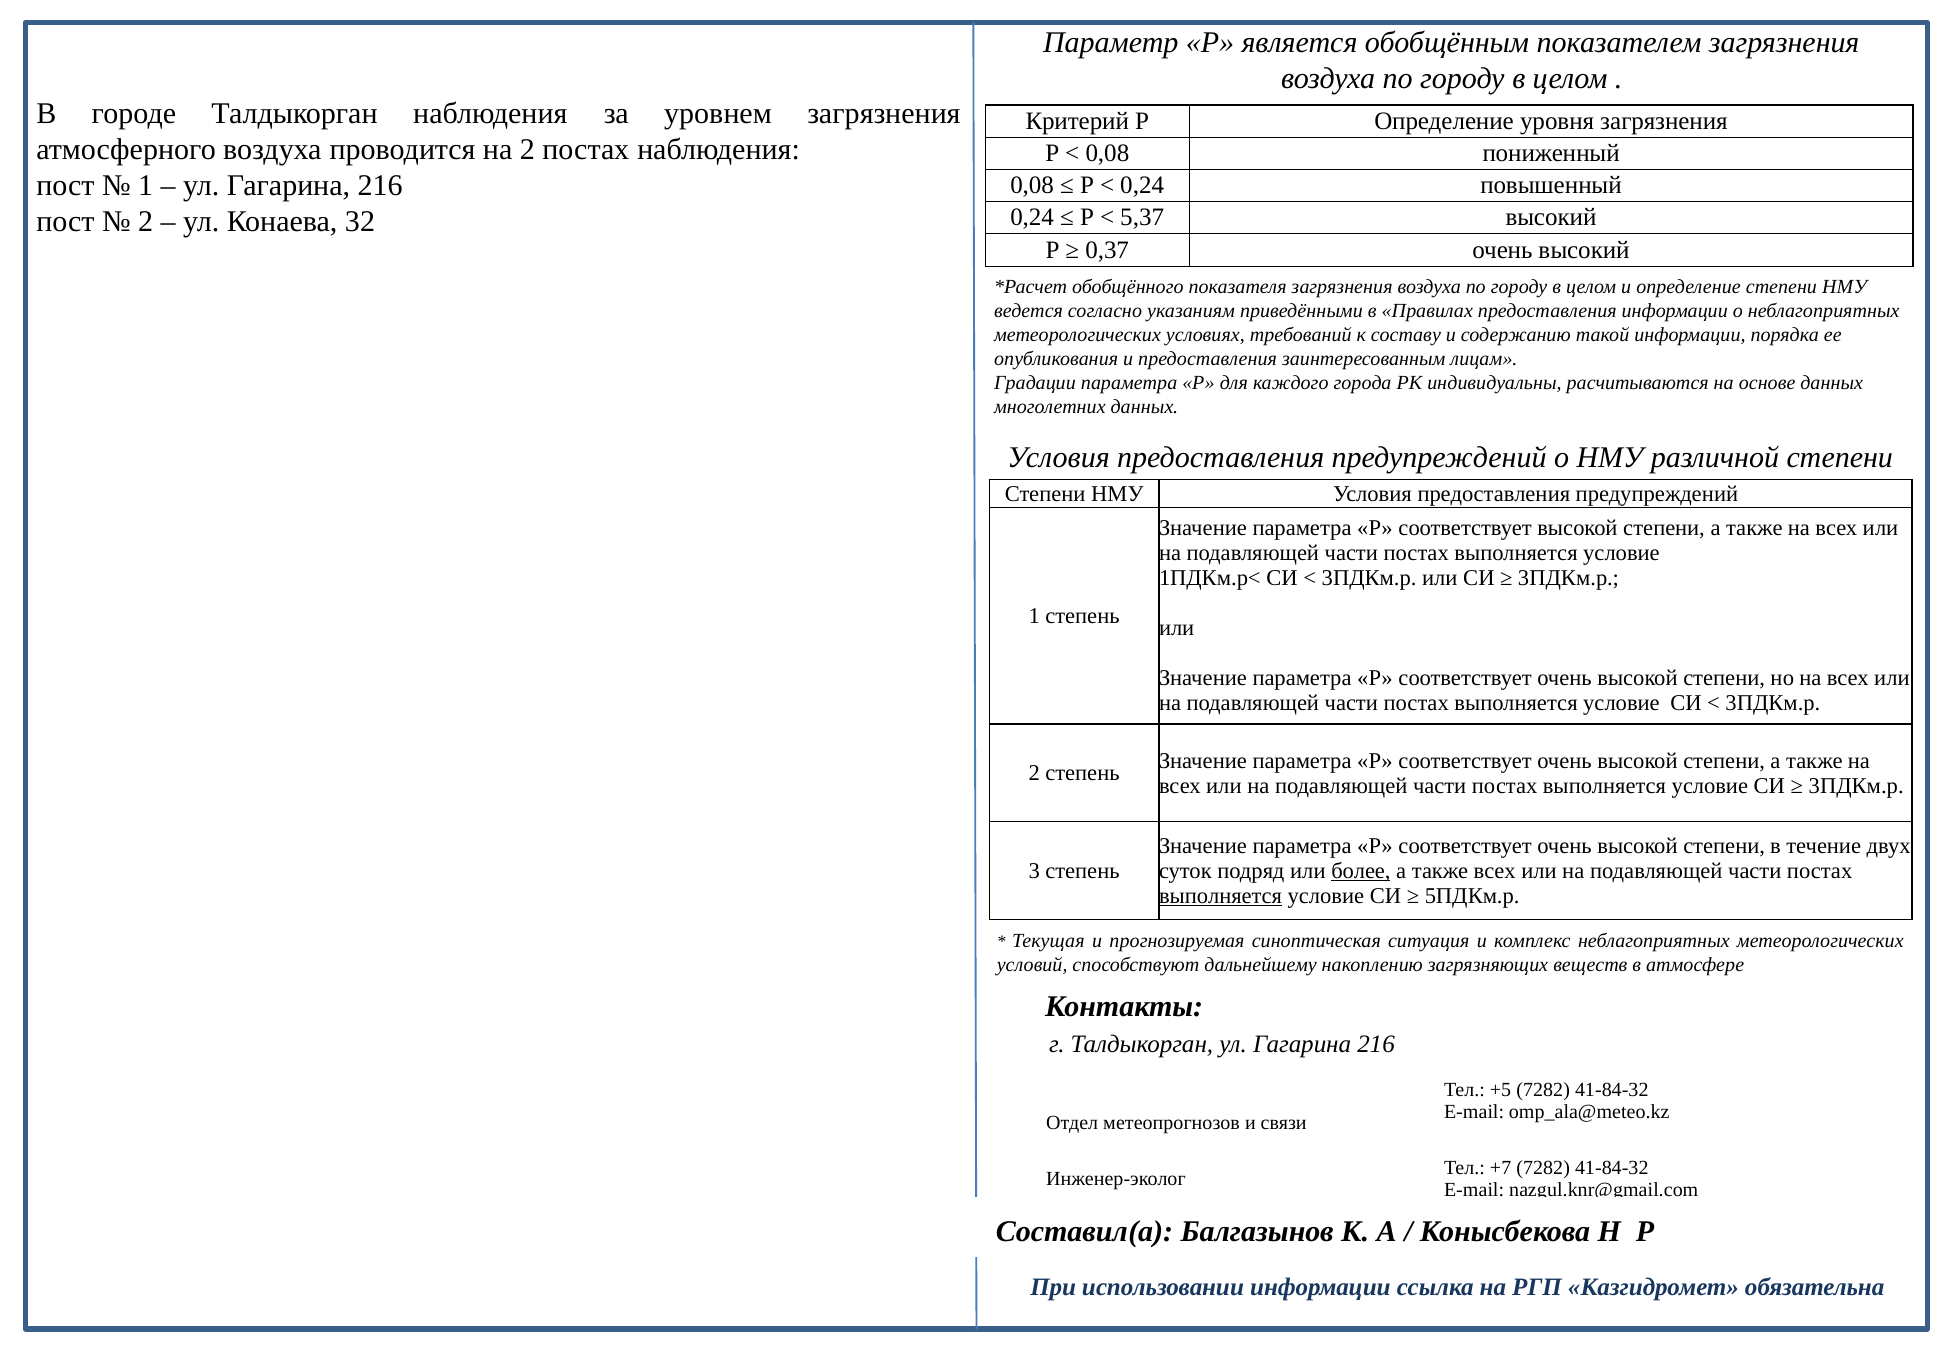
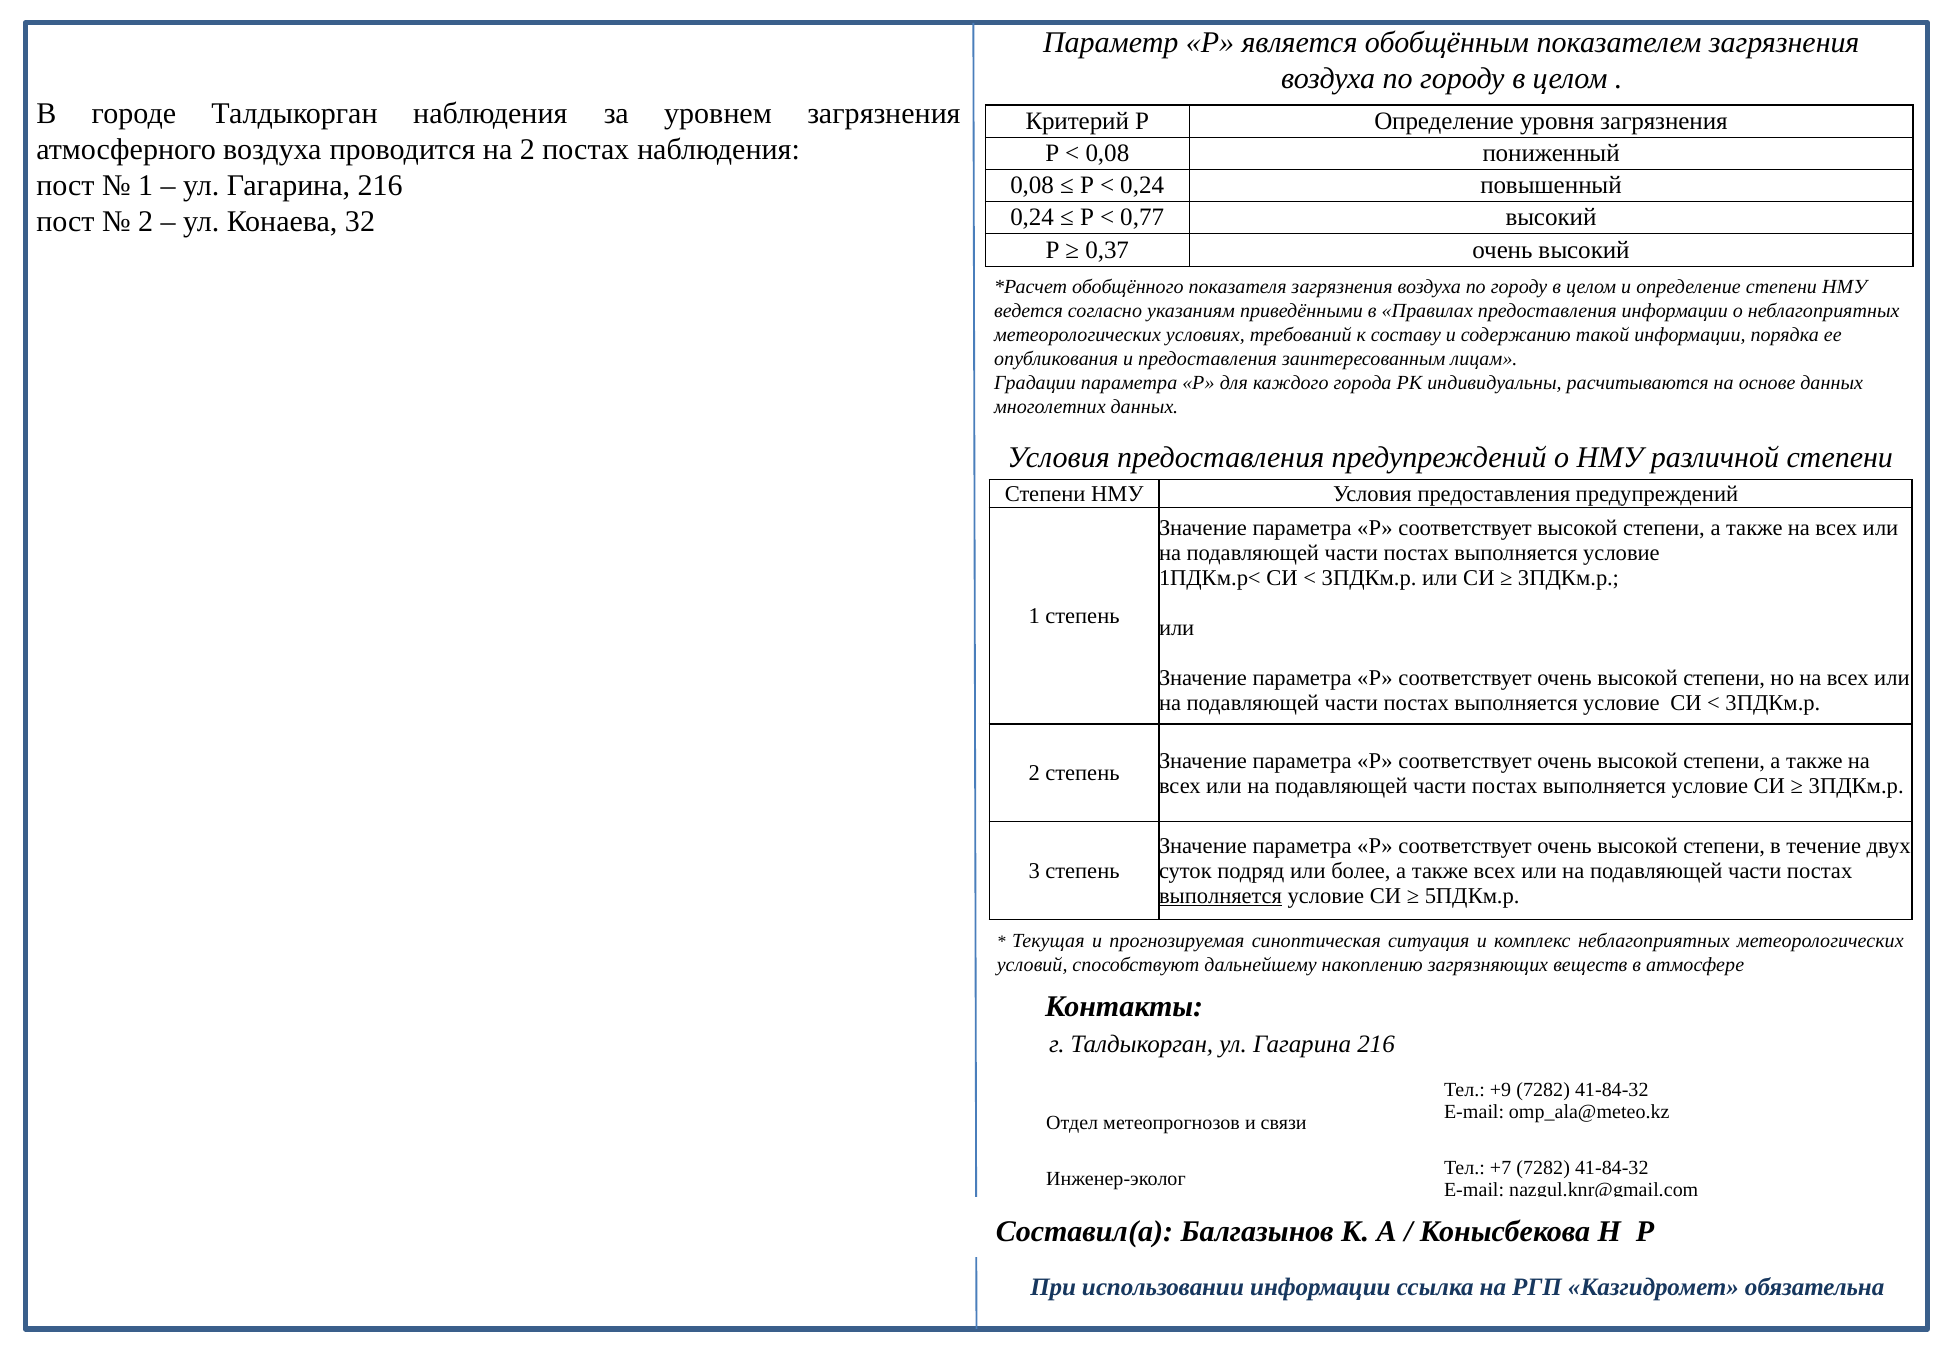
5,37: 5,37 -> 0,77
более underline: present -> none
+5: +5 -> +9
